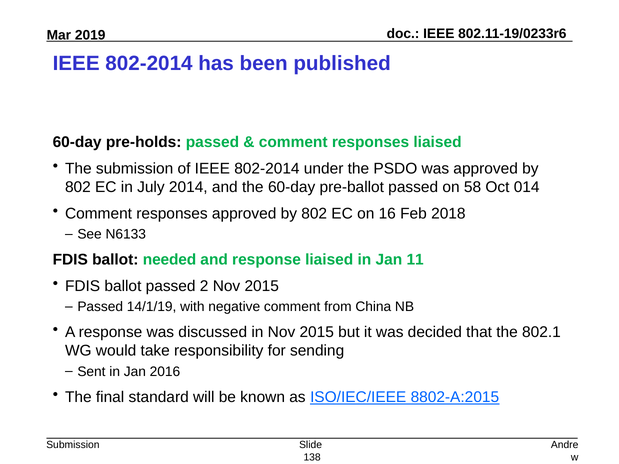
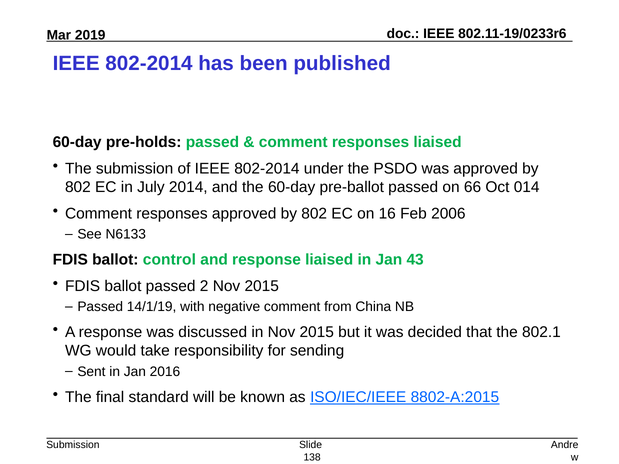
58: 58 -> 66
2018: 2018 -> 2006
needed: needed -> control
11: 11 -> 43
